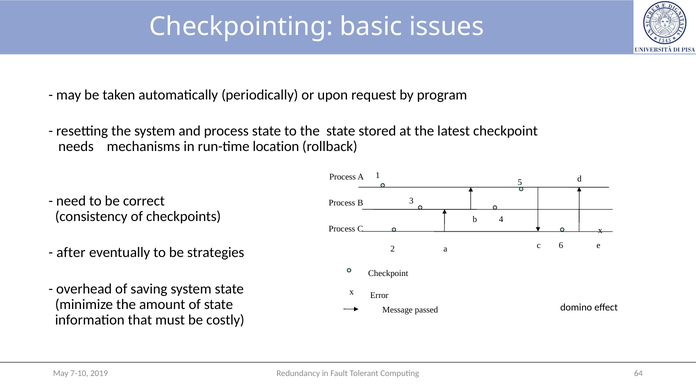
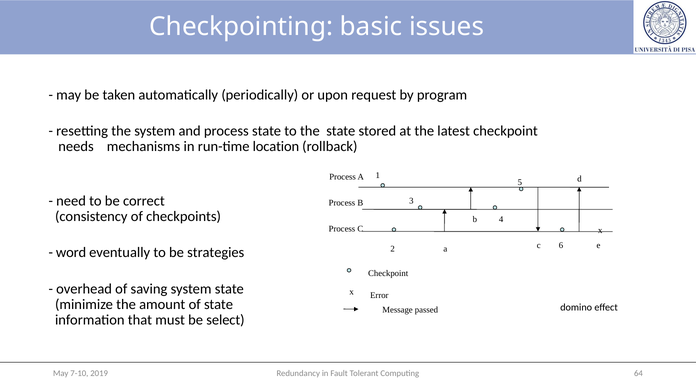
after: after -> word
costly: costly -> select
